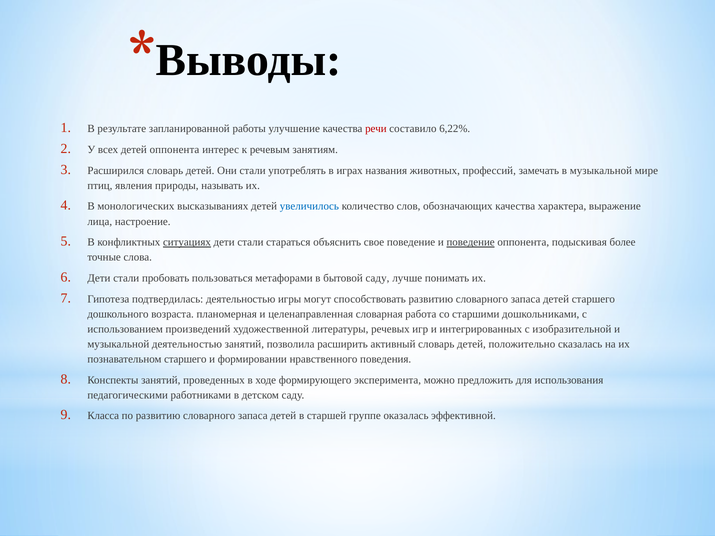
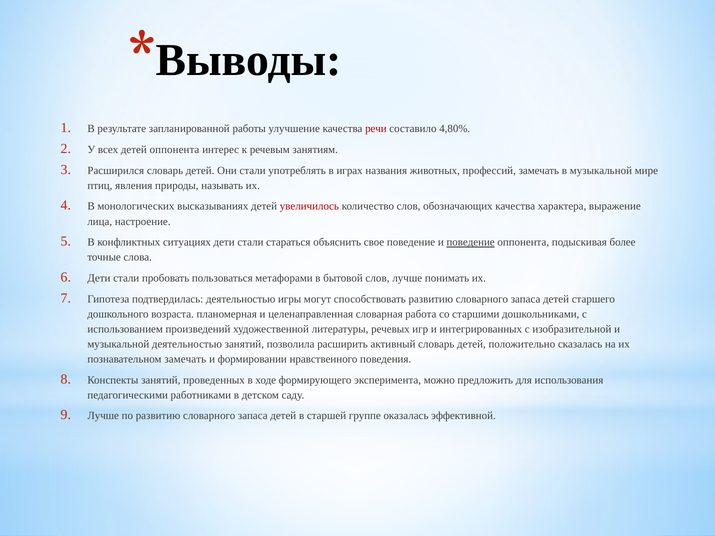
6,22%: 6,22% -> 4,80%
увеличилось colour: blue -> red
ситуациях underline: present -> none
бытовой саду: саду -> слов
познавательном старшего: старшего -> замечать
Класса at (103, 416): Класса -> Лучше
